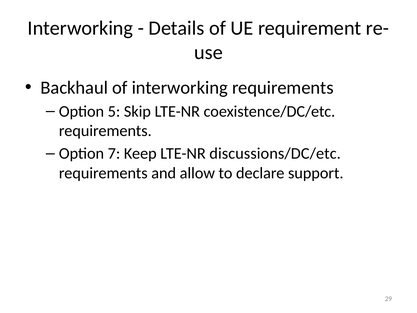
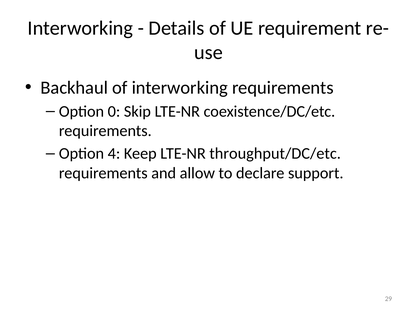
5: 5 -> 0
7: 7 -> 4
discussions/DC/etc: discussions/DC/etc -> throughput/DC/etc
